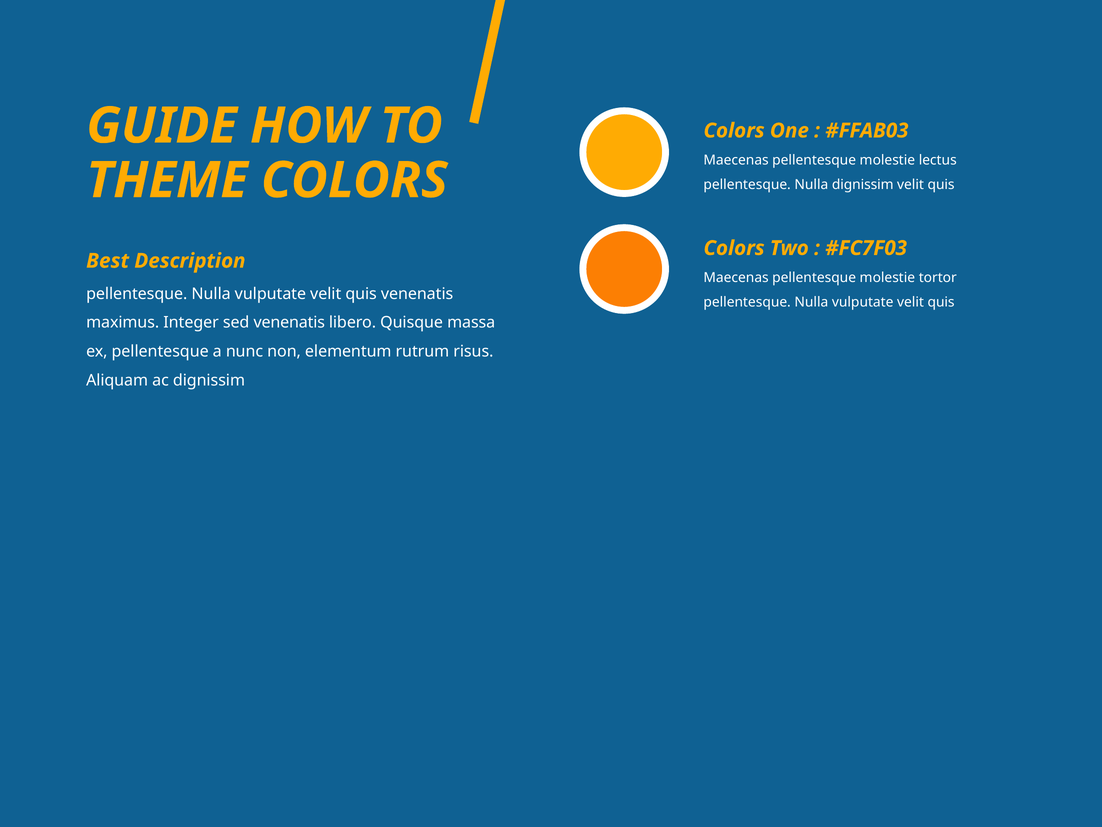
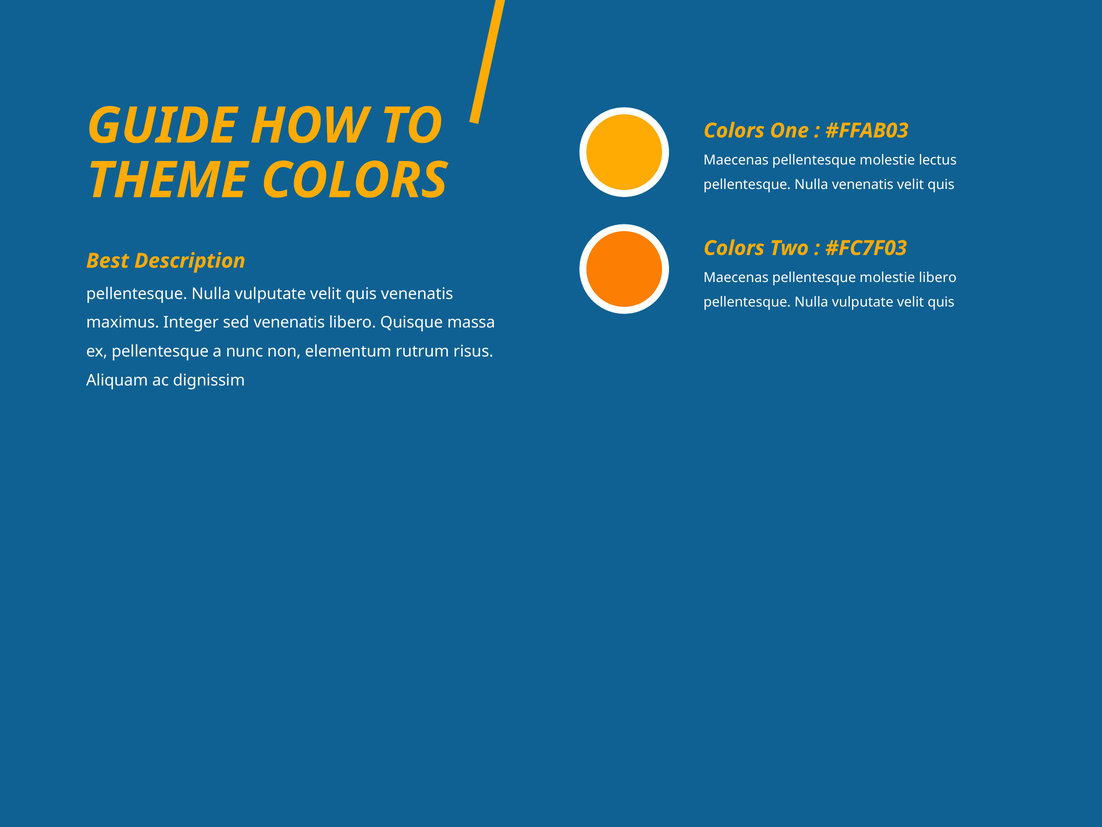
Nulla dignissim: dignissim -> venenatis
molestie tortor: tortor -> libero
